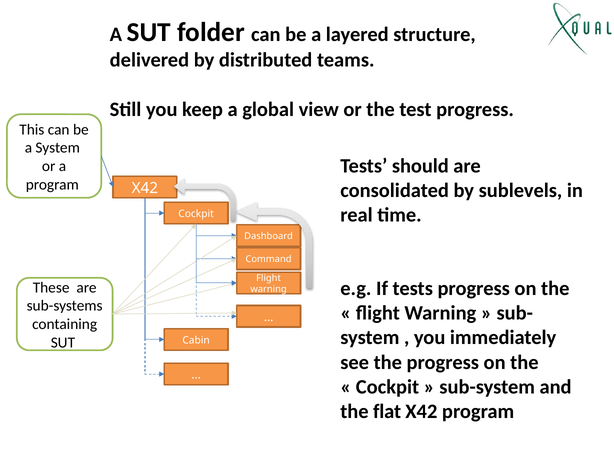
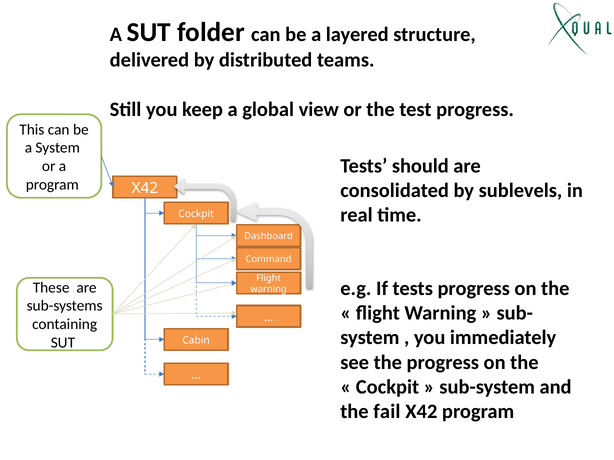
flat: flat -> fail
